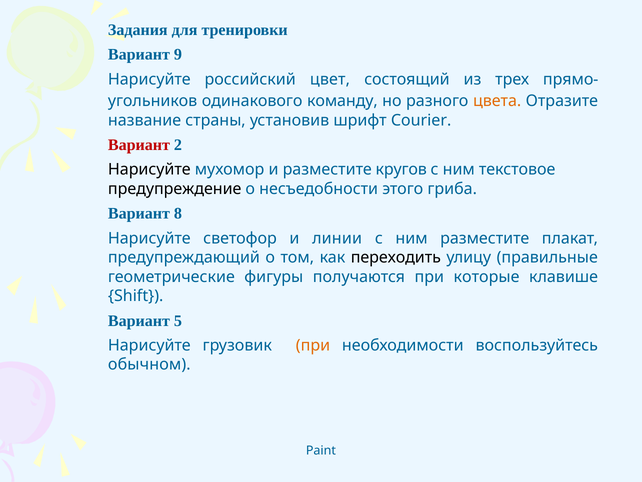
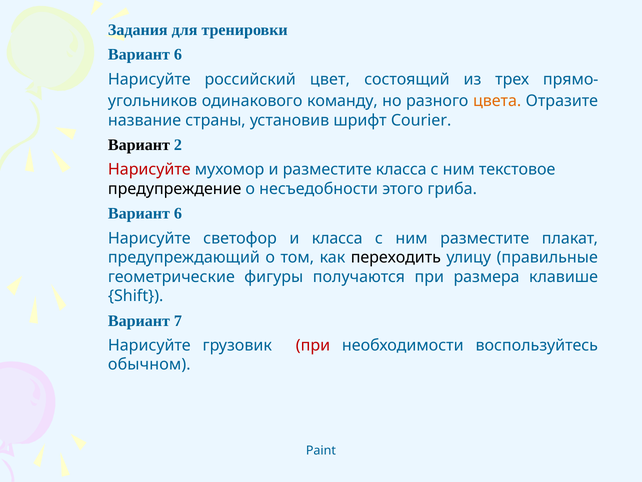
9 at (178, 55): 9 -> 6
Вариант at (139, 145) colour: red -> black
Нарисуйте at (149, 170) colour: black -> red
разместите кругов: кругов -> класса
8 at (178, 213): 8 -> 6
и линии: линии -> класса
которые: которые -> размера
5: 5 -> 7
при at (313, 345) colour: orange -> red
